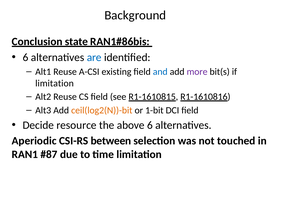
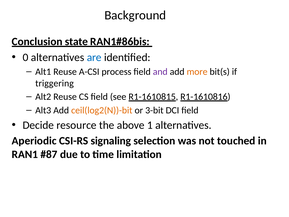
6 at (25, 57): 6 -> 0
existing: existing -> process
and colour: blue -> purple
more colour: purple -> orange
limitation at (55, 83): limitation -> triggering
1-bit: 1-bit -> 3-bit
above 6: 6 -> 1
between: between -> signaling
